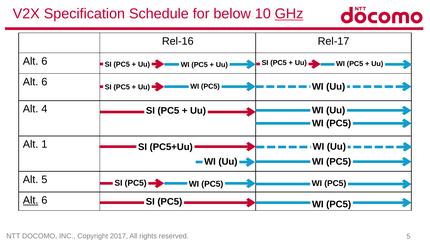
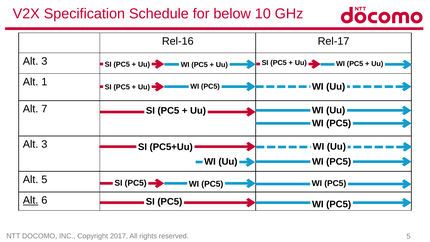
GHz underline: present -> none
6 at (44, 61): 6 -> 3
6 at (44, 82): 6 -> 1
4: 4 -> 7
1 at (44, 144): 1 -> 3
